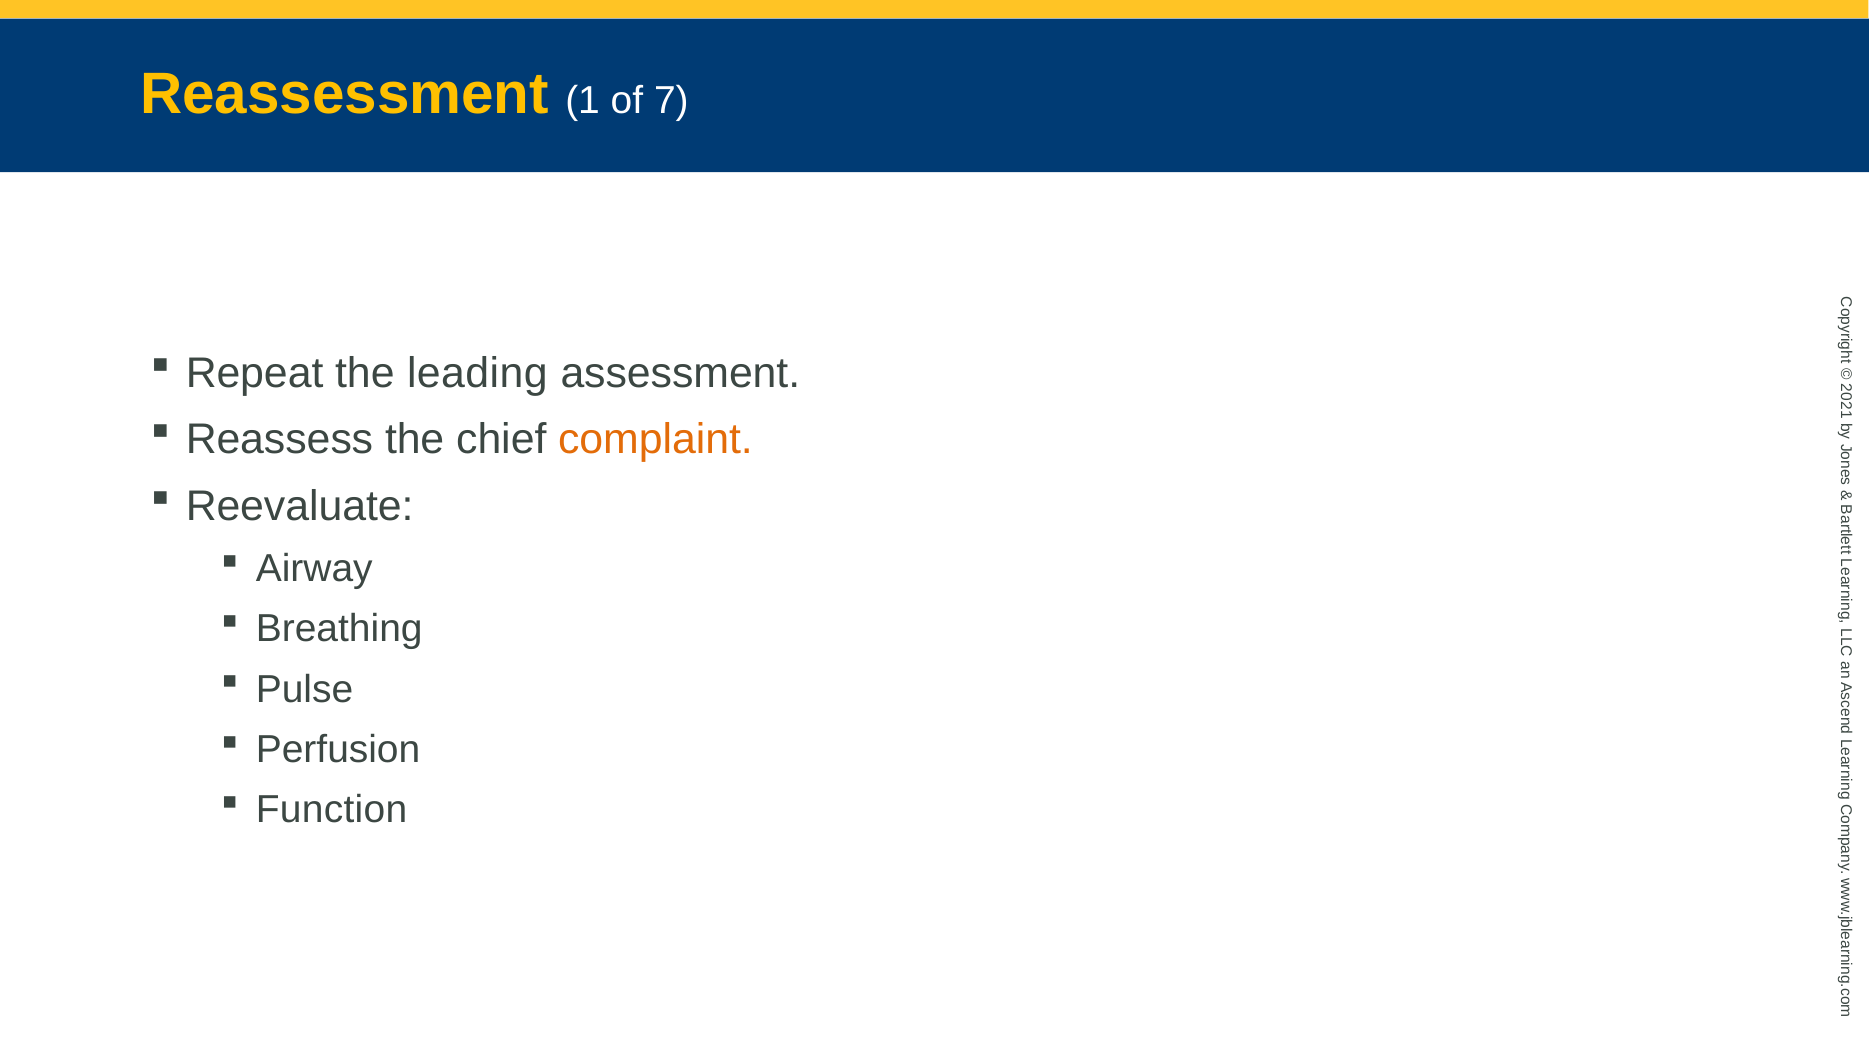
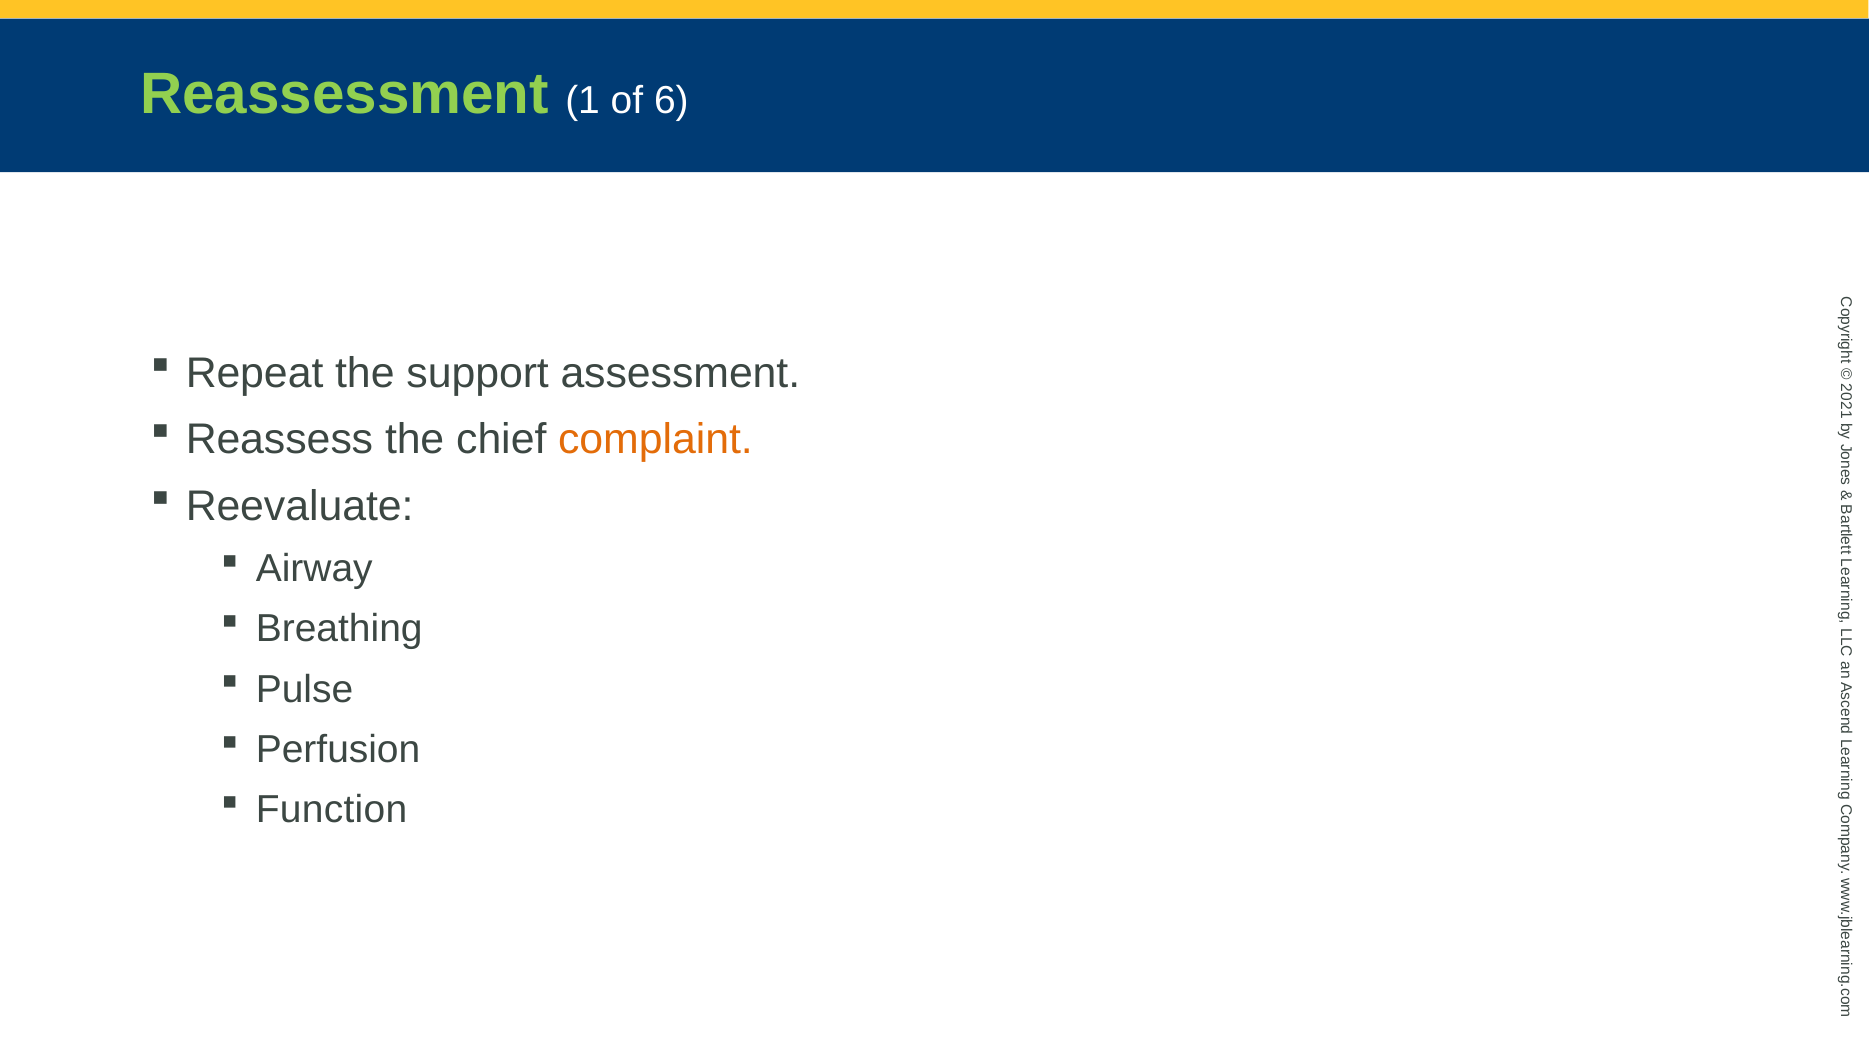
Reassessment colour: yellow -> light green
7: 7 -> 6
leading: leading -> support
